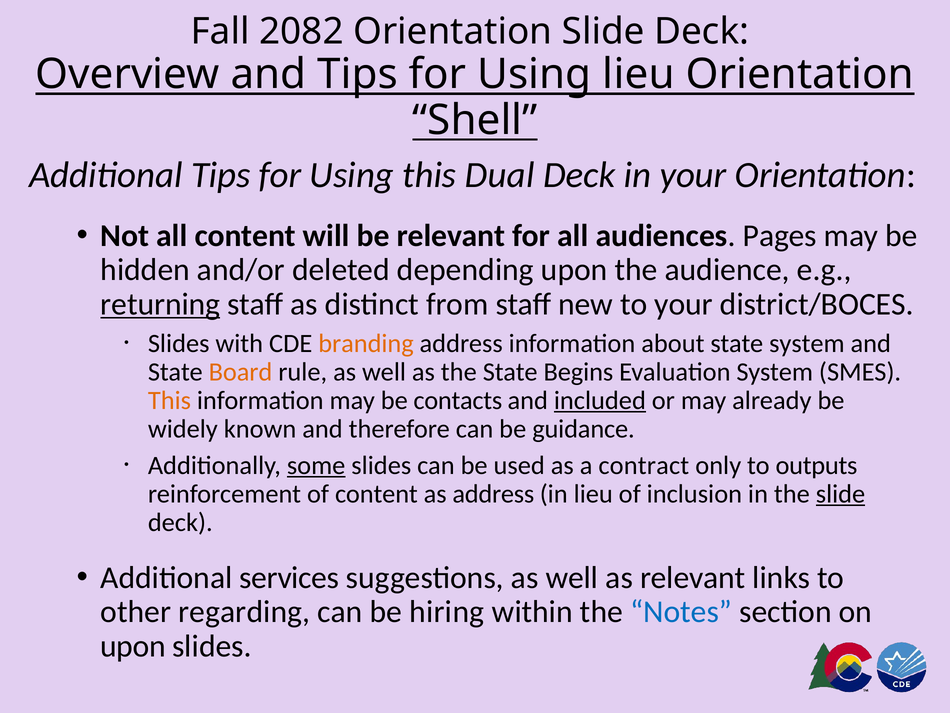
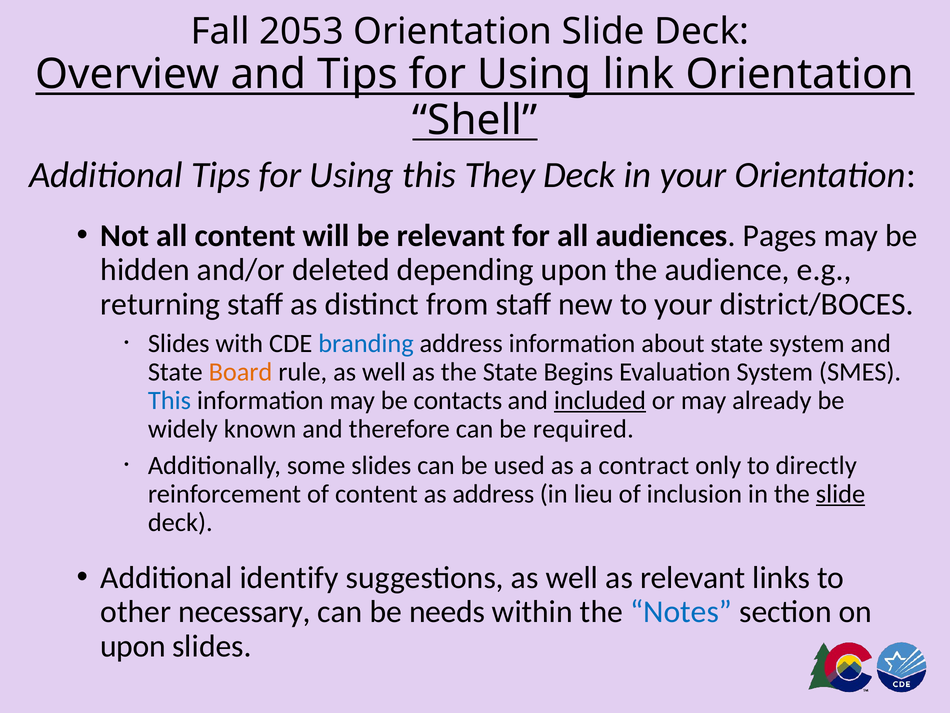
2082: 2082 -> 2053
Using lieu: lieu -> link
Dual: Dual -> They
returning underline: present -> none
branding colour: orange -> blue
This at (169, 400) colour: orange -> blue
guidance: guidance -> required
some underline: present -> none
outputs: outputs -> directly
services: services -> identify
regarding: regarding -> necessary
hiring: hiring -> needs
